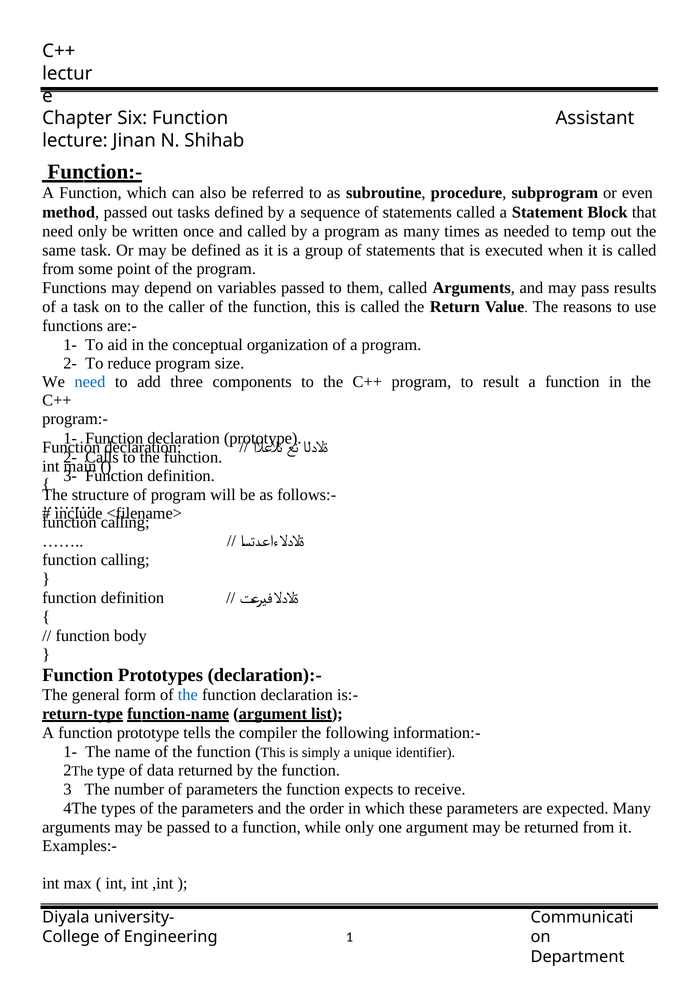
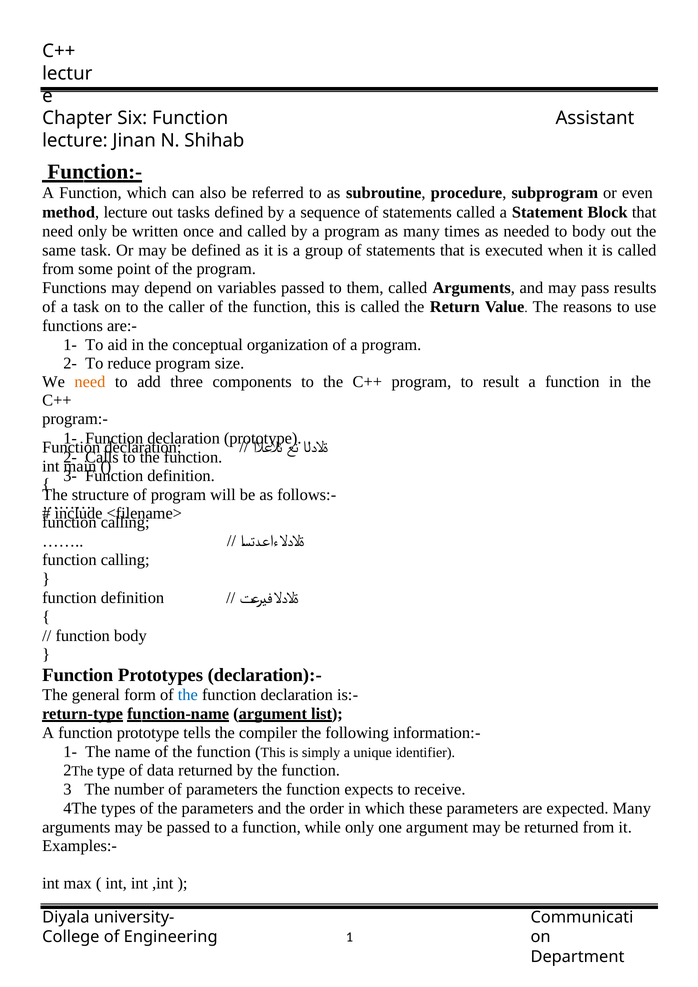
method passed: passed -> lecture
to temp: temp -> body
need at (90, 382) colour: blue -> orange
